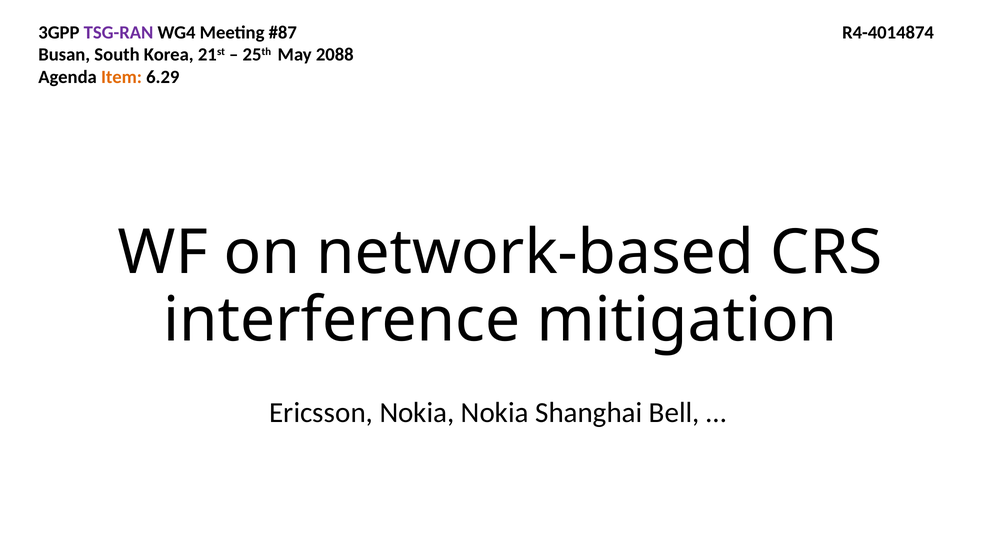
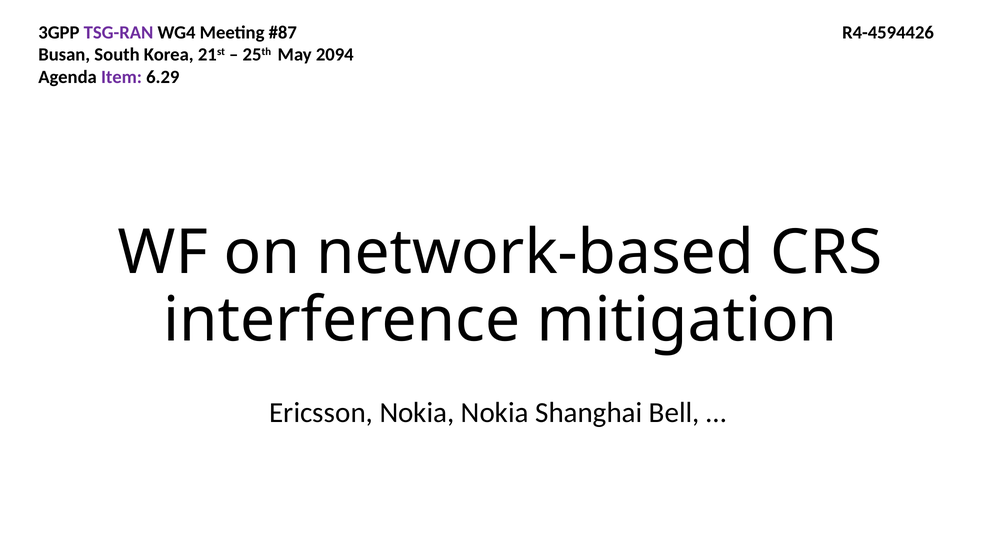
R4-4014874: R4-4014874 -> R4-4594426
2088: 2088 -> 2094
Item colour: orange -> purple
